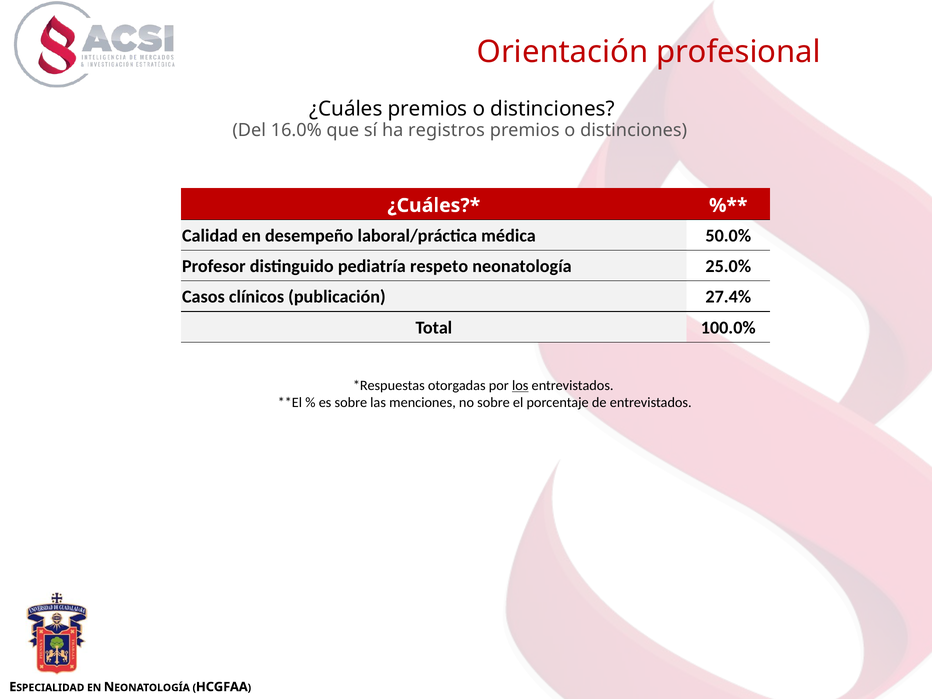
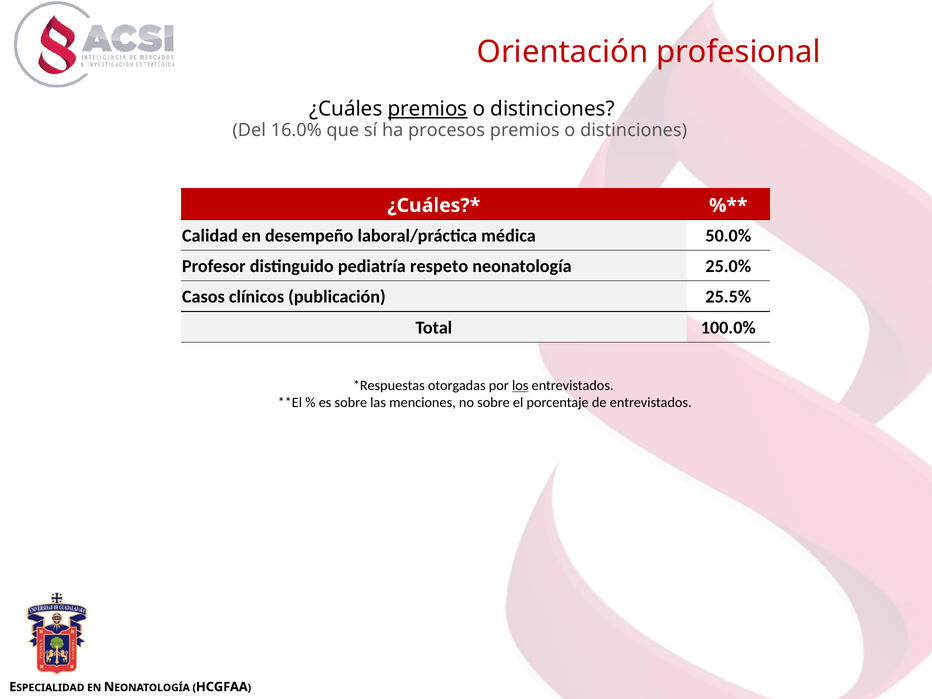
premios at (428, 109) underline: none -> present
registros: registros -> procesos
27.4%: 27.4% -> 25.5%
